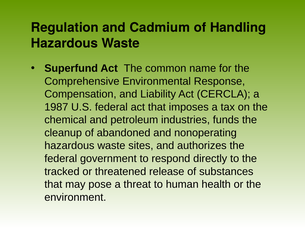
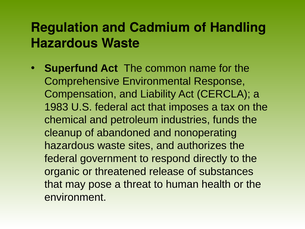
1987: 1987 -> 1983
tracked: tracked -> organic
